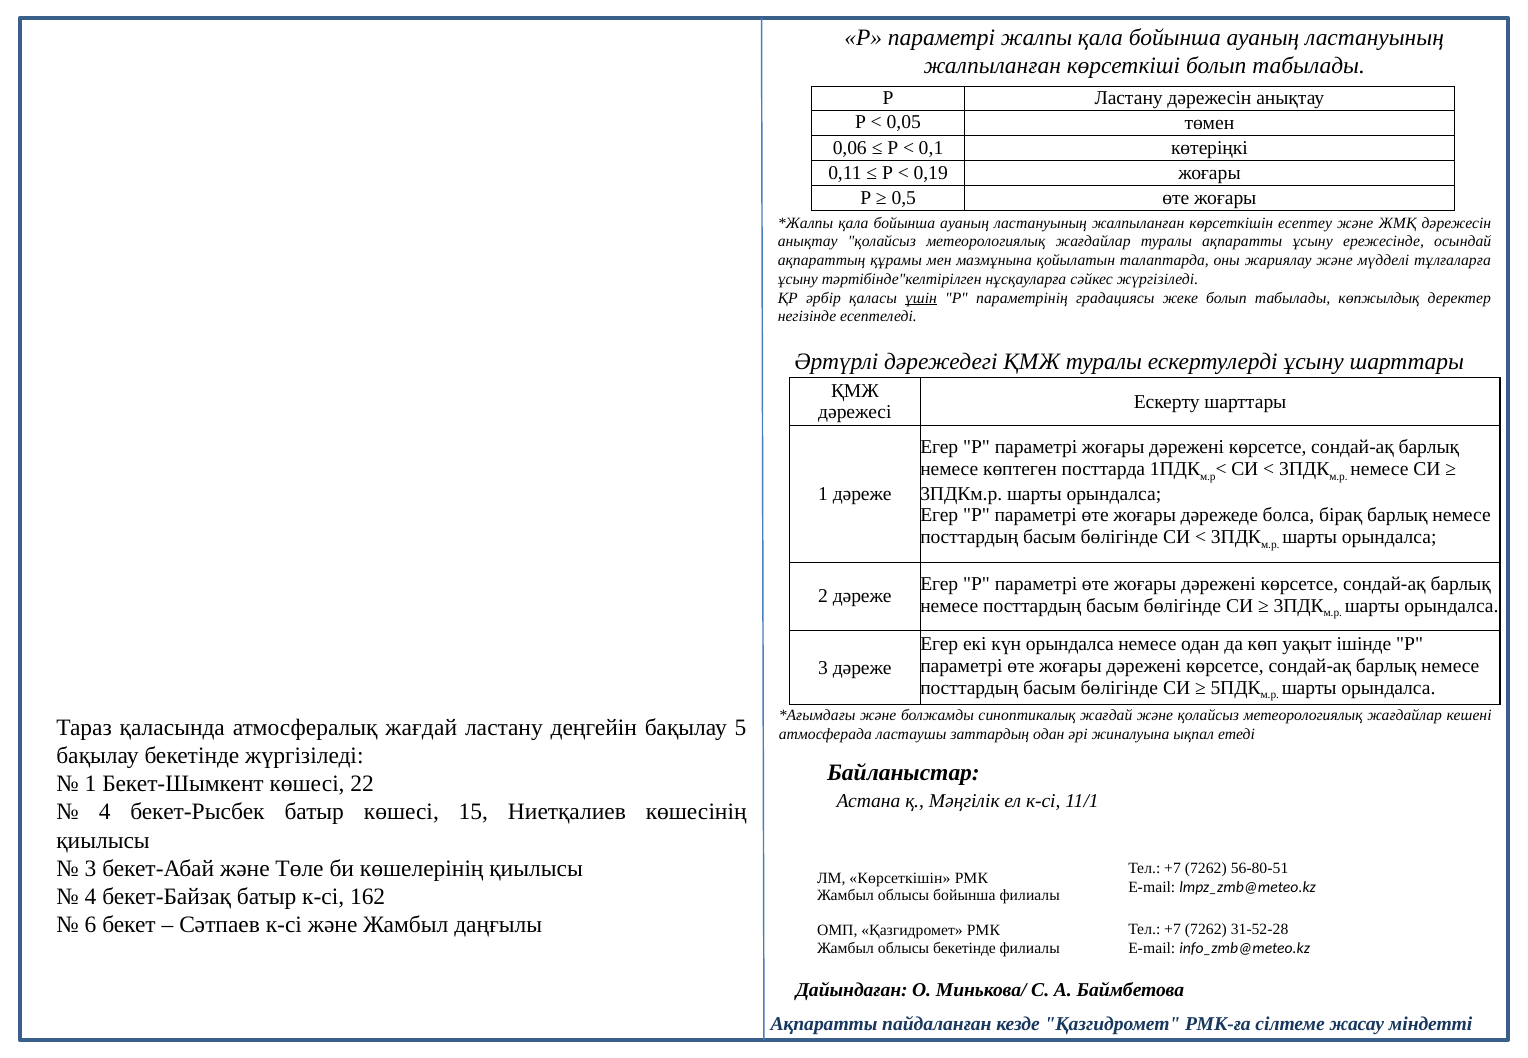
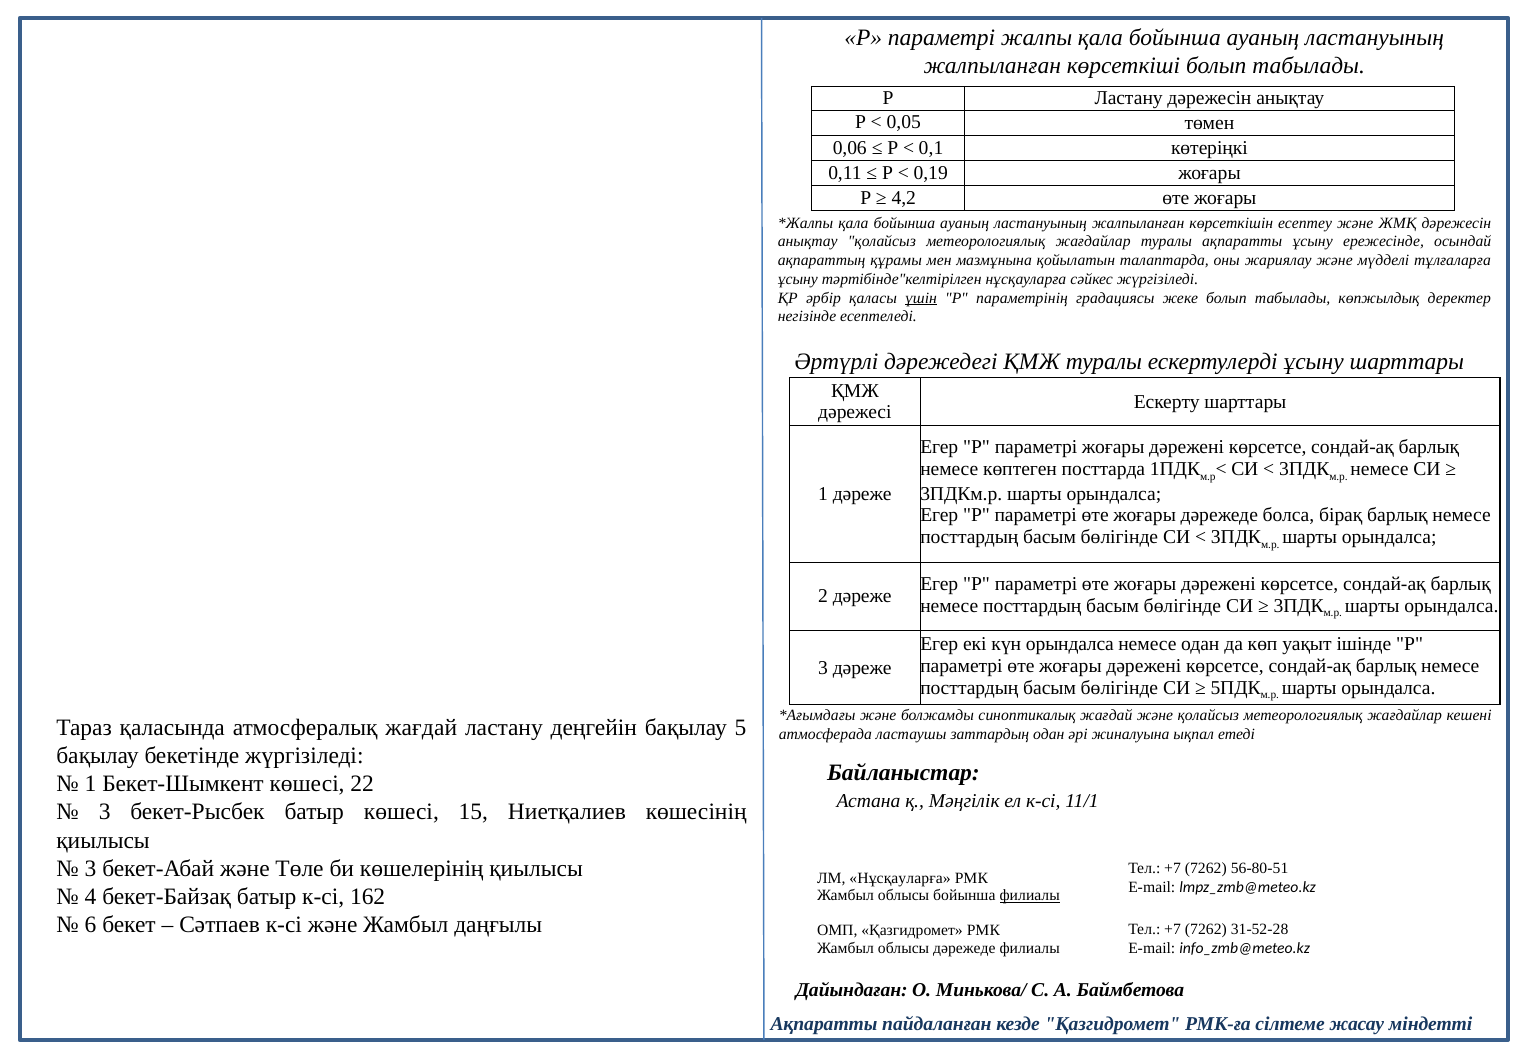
0,5: 0,5 -> 4,2
4 at (105, 812): 4 -> 3
ЛМ Көрсеткішін: Көрсеткішін -> Нұсқауларға
филиалы at (1030, 896) underline: none -> present
облысы бекетінде: бекетінде -> дәрежеде
